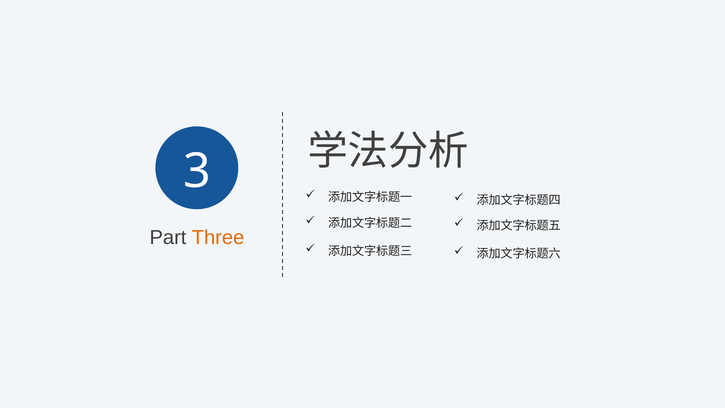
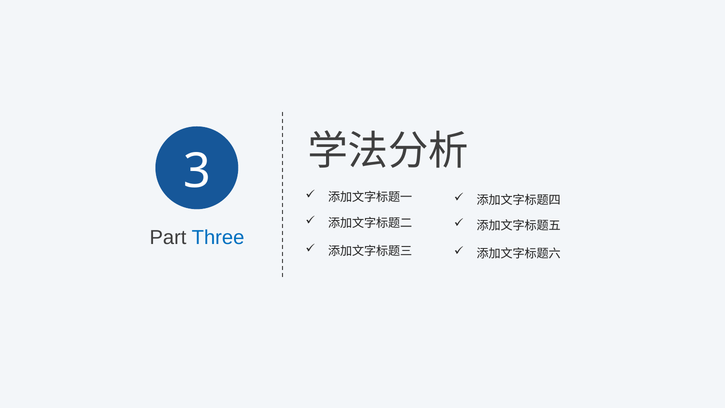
Three colour: orange -> blue
